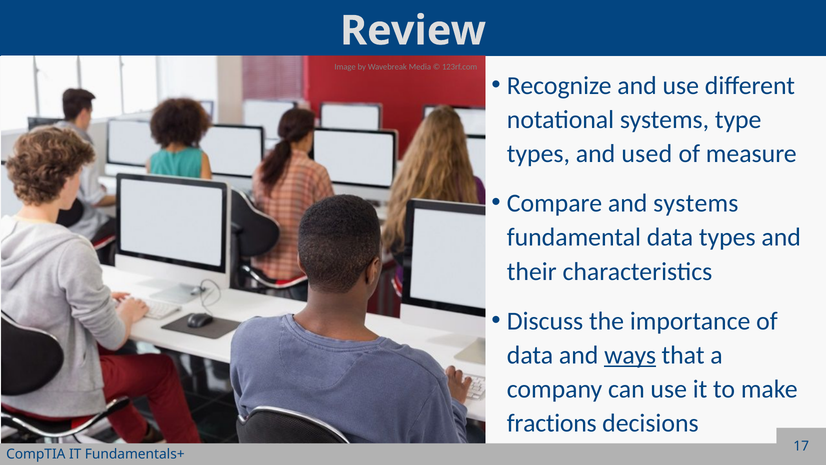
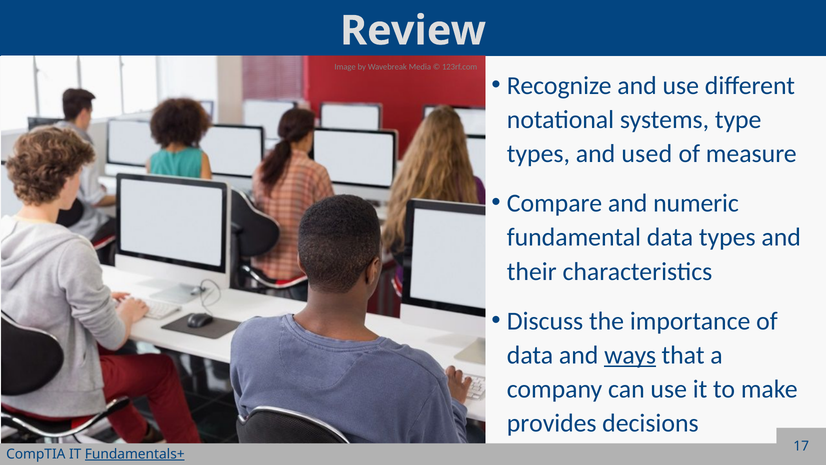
and systems: systems -> numeric
fractions: fractions -> provides
Fundamentals+ underline: none -> present
